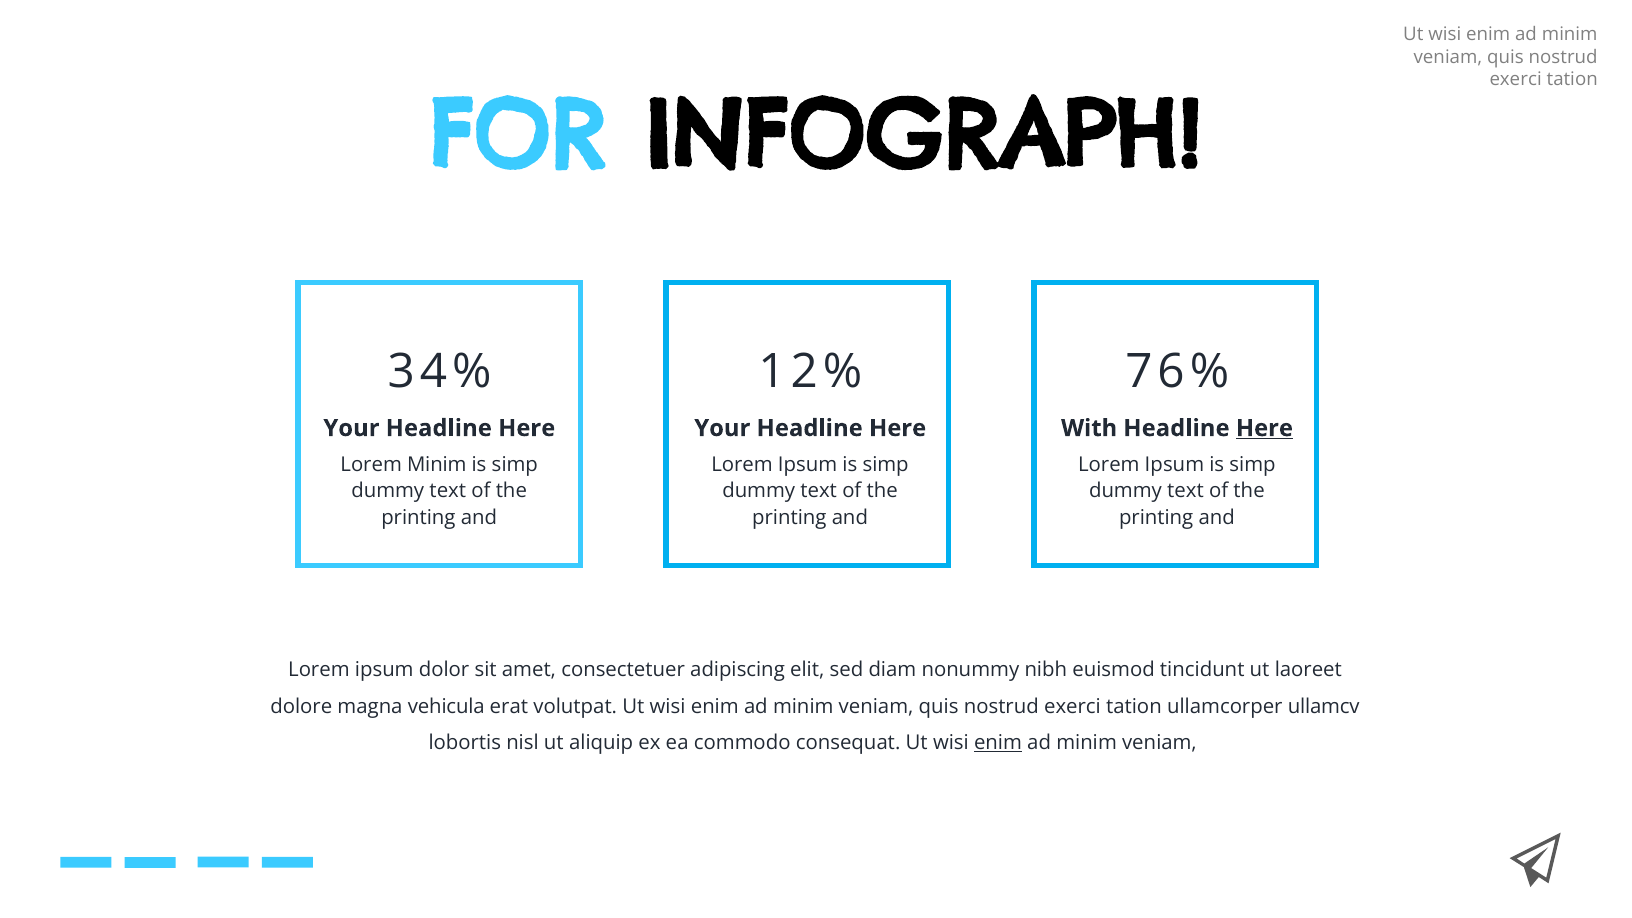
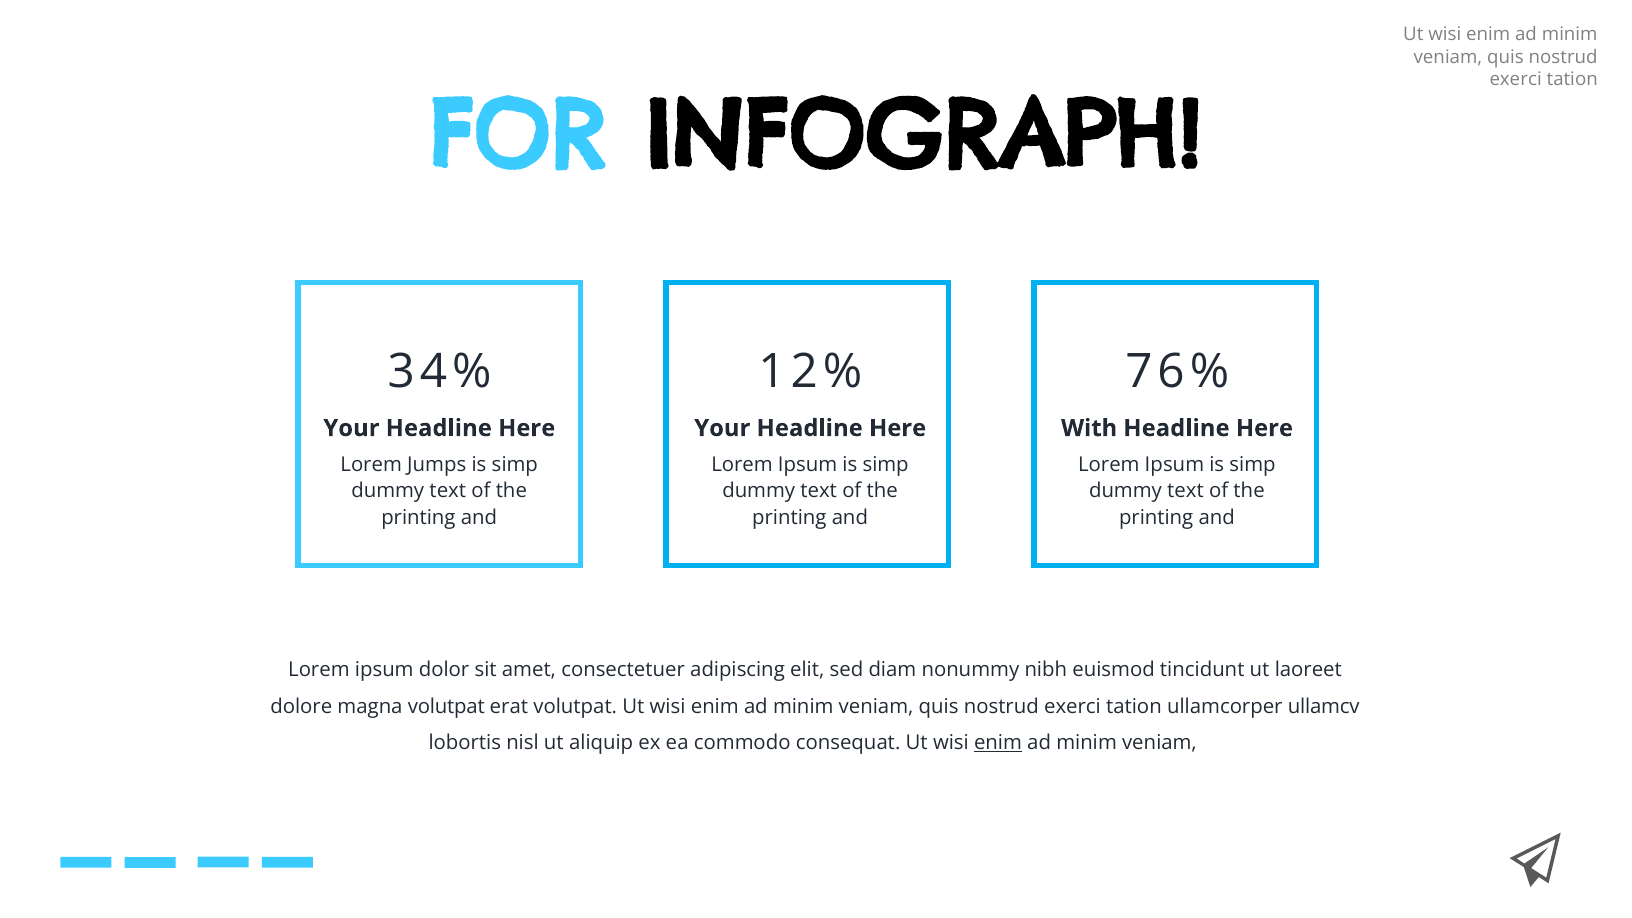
Here at (1264, 428) underline: present -> none
Lorem Minim: Minim -> Jumps
magna vehicula: vehicula -> volutpat
